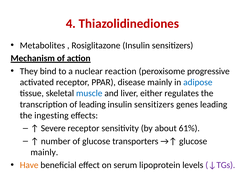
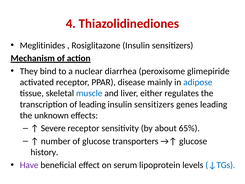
Metabolites: Metabolites -> Meglitinides
reaction: reaction -> diarrhea
progressive: progressive -> glimepiride
ingesting: ingesting -> unknown
61%: 61% -> 65%
mainly at (44, 152): mainly -> history
Have colour: orange -> purple
↓TGs colour: purple -> blue
